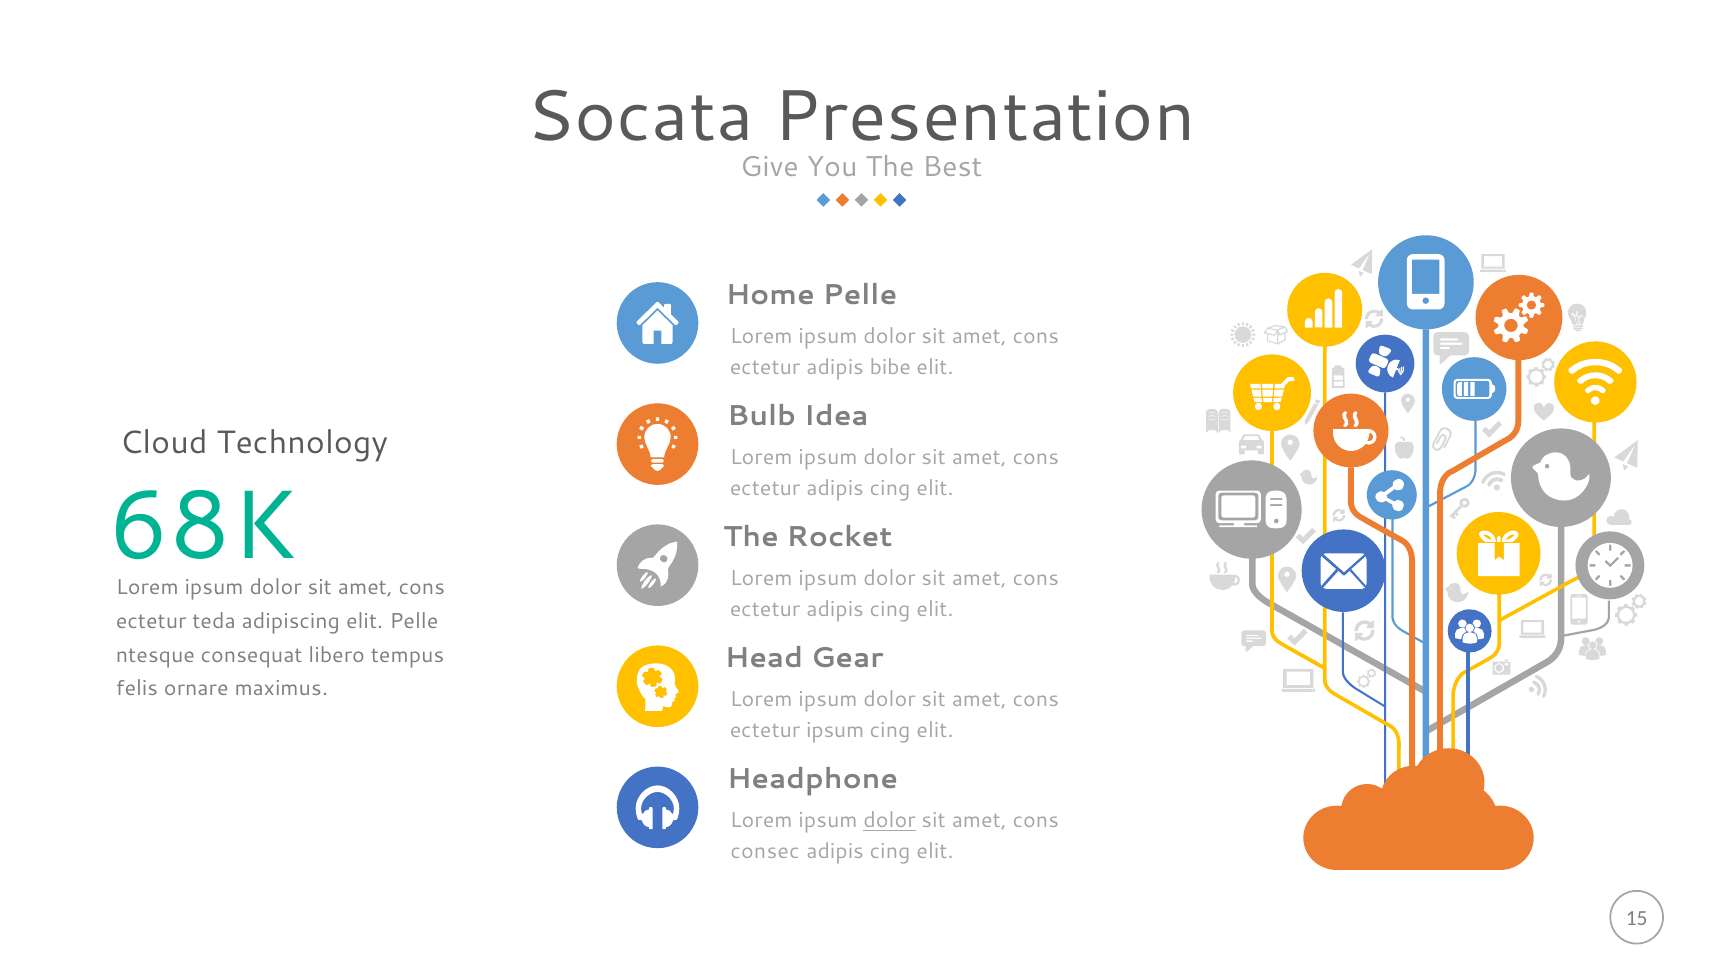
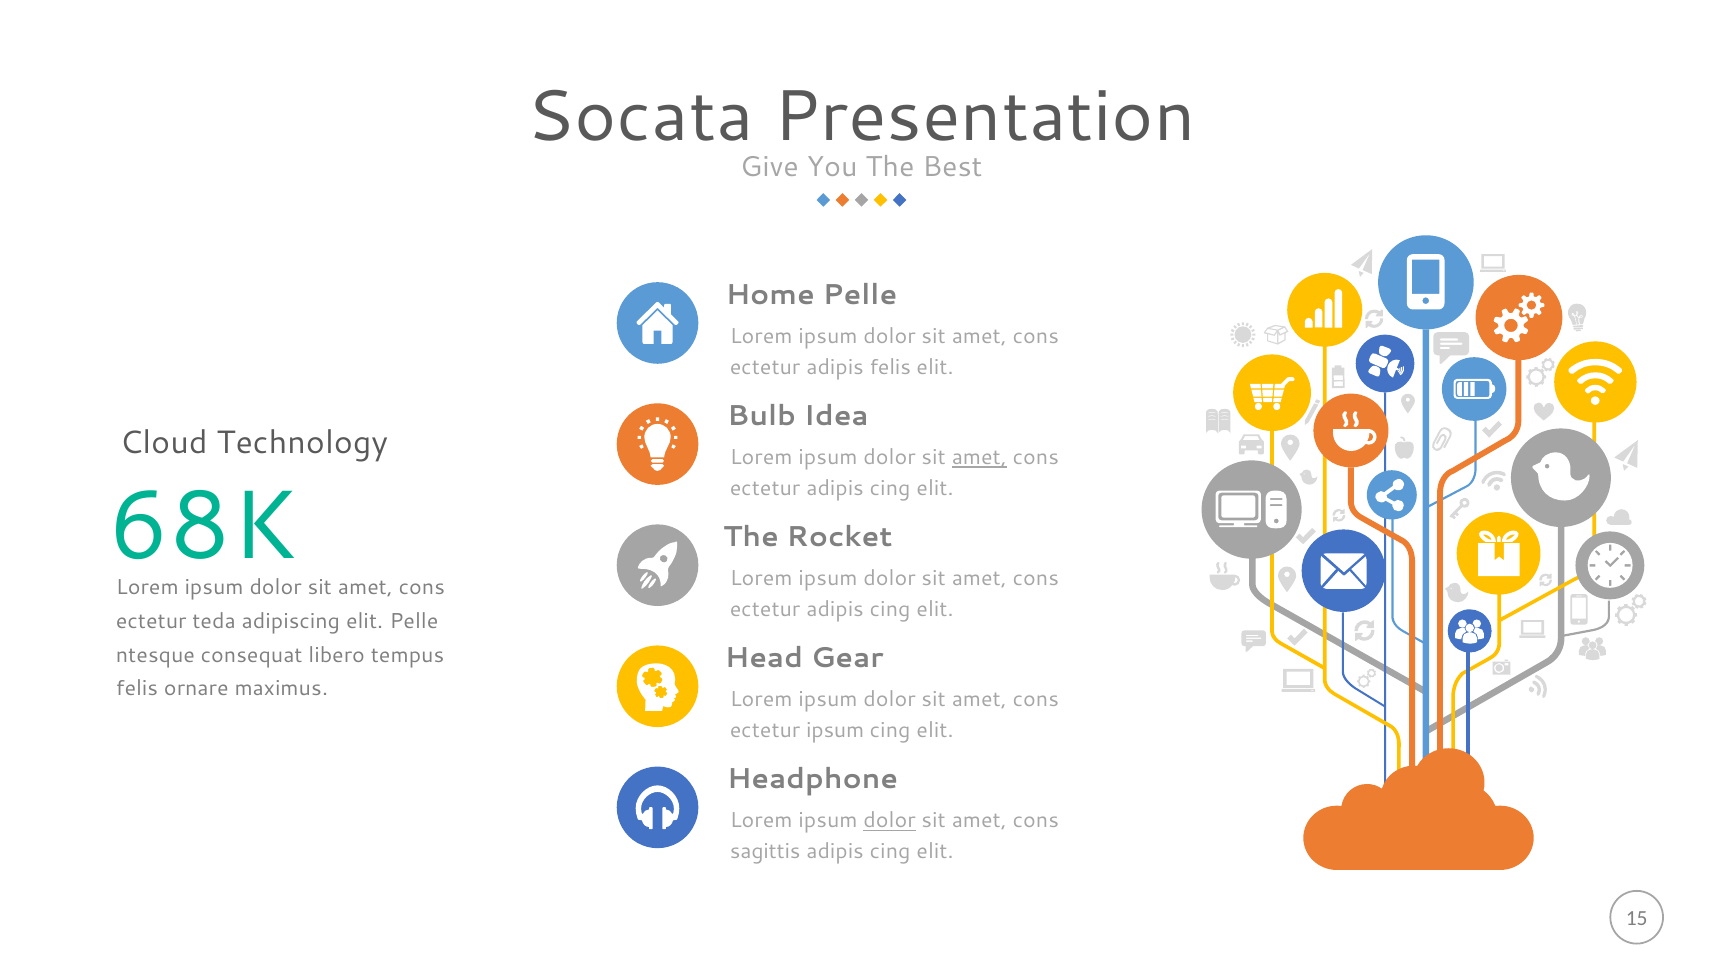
adipis bibe: bibe -> felis
amet at (979, 458) underline: none -> present
consec: consec -> sagittis
